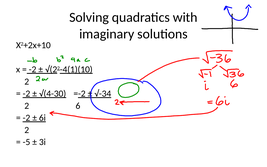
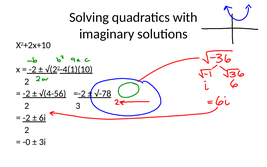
√(4-30: √(4-30 -> √(4-56
√-34: √-34 -> √-78
6: 6 -> 3
-5: -5 -> -0
